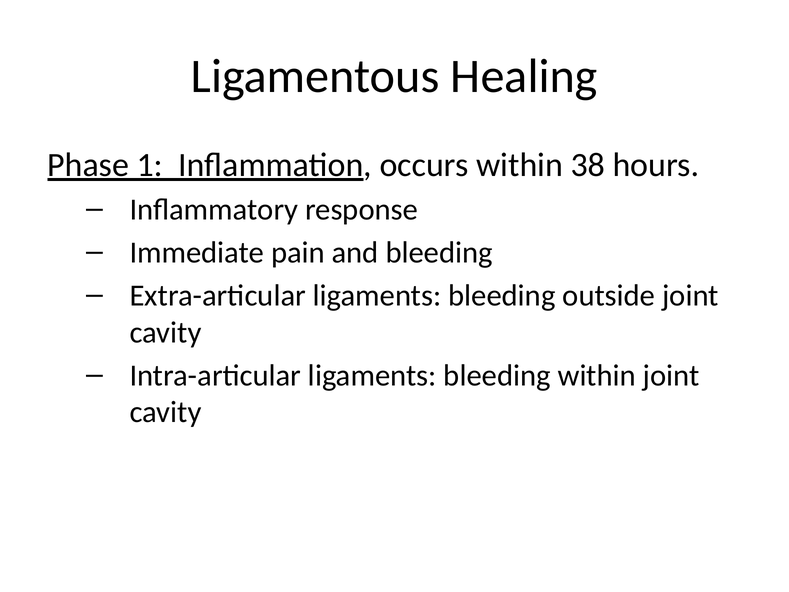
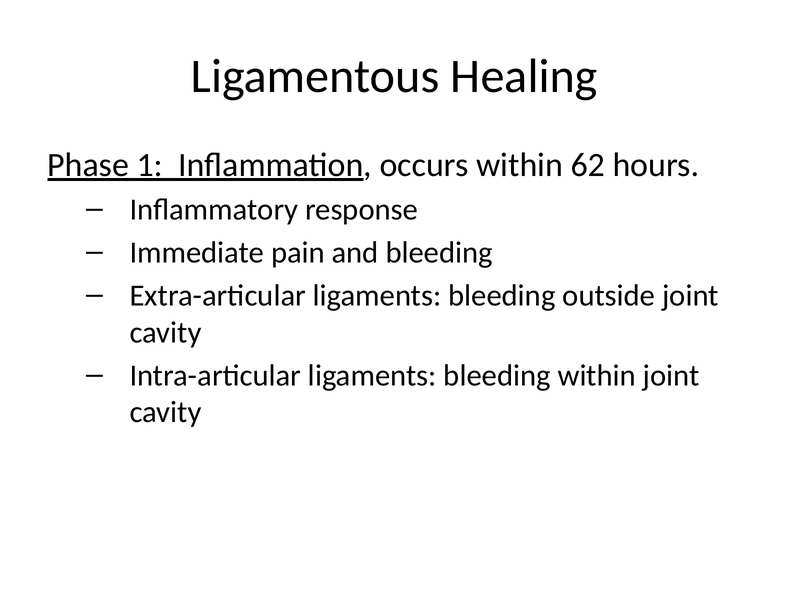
38: 38 -> 62
